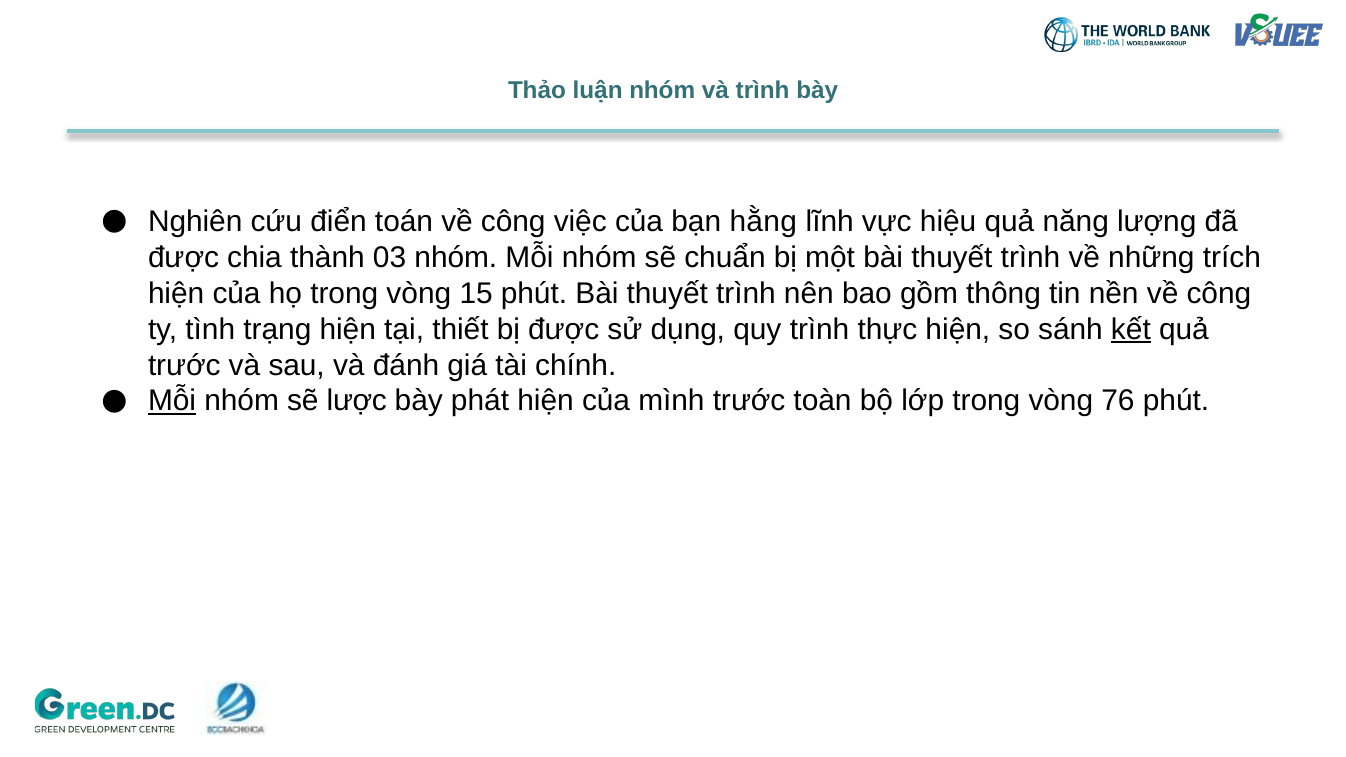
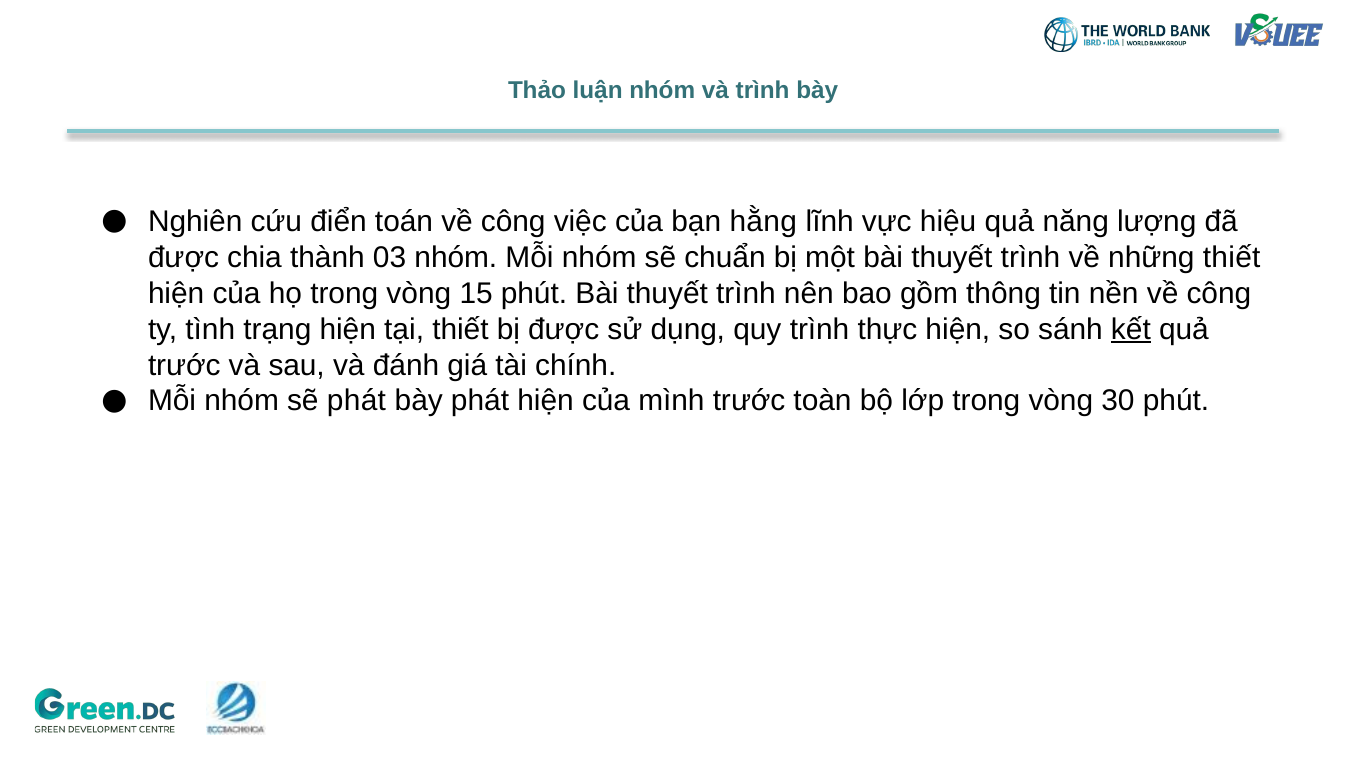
những trích: trích -> thiết
Mỗi at (172, 401) underline: present -> none
sẽ lược: lược -> phát
76: 76 -> 30
